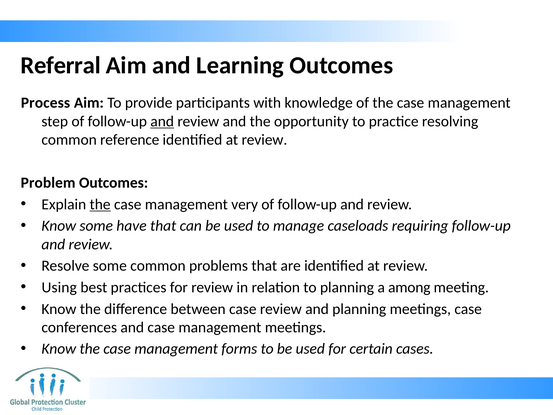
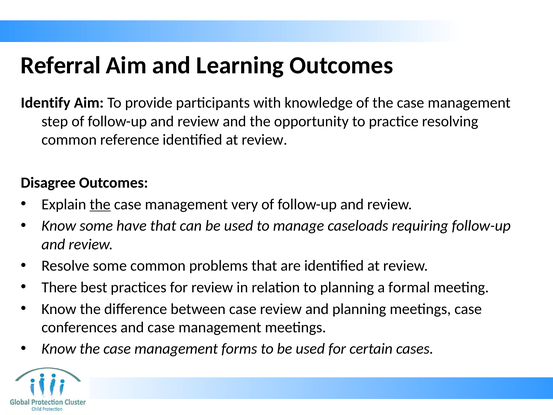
Process: Process -> Identify
and at (162, 121) underline: present -> none
Problem: Problem -> Disagree
Using: Using -> There
among: among -> formal
